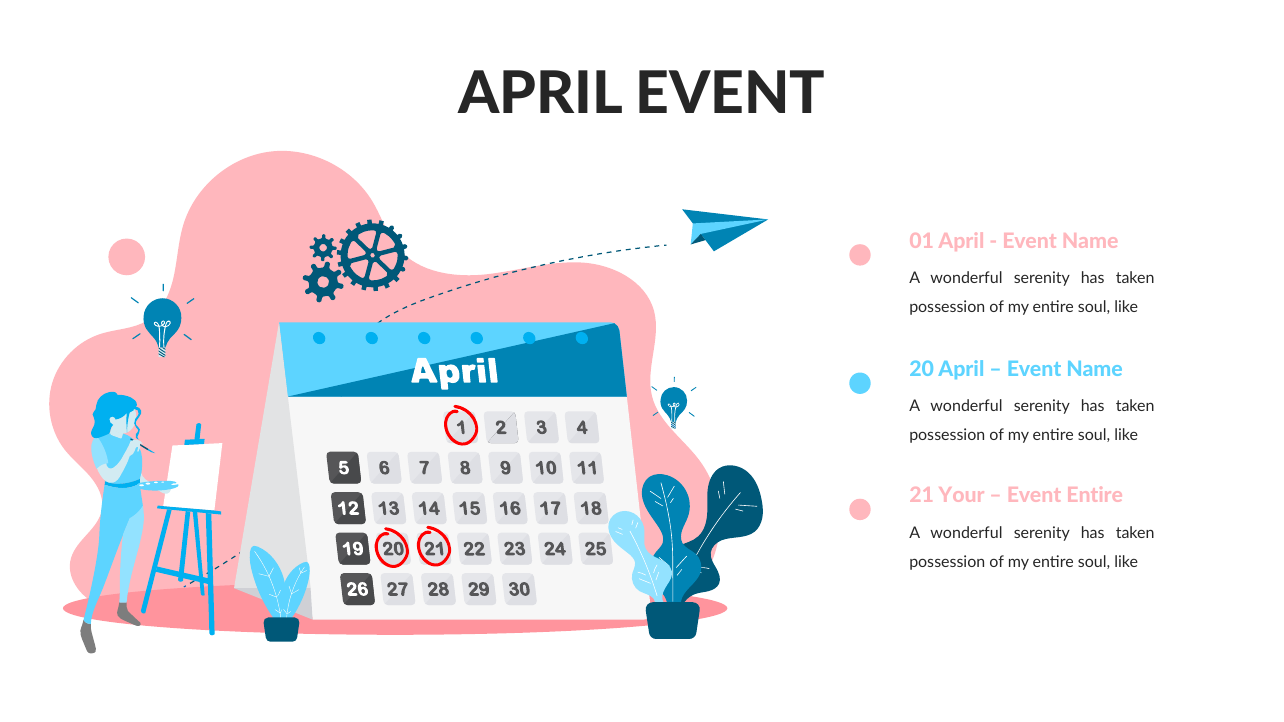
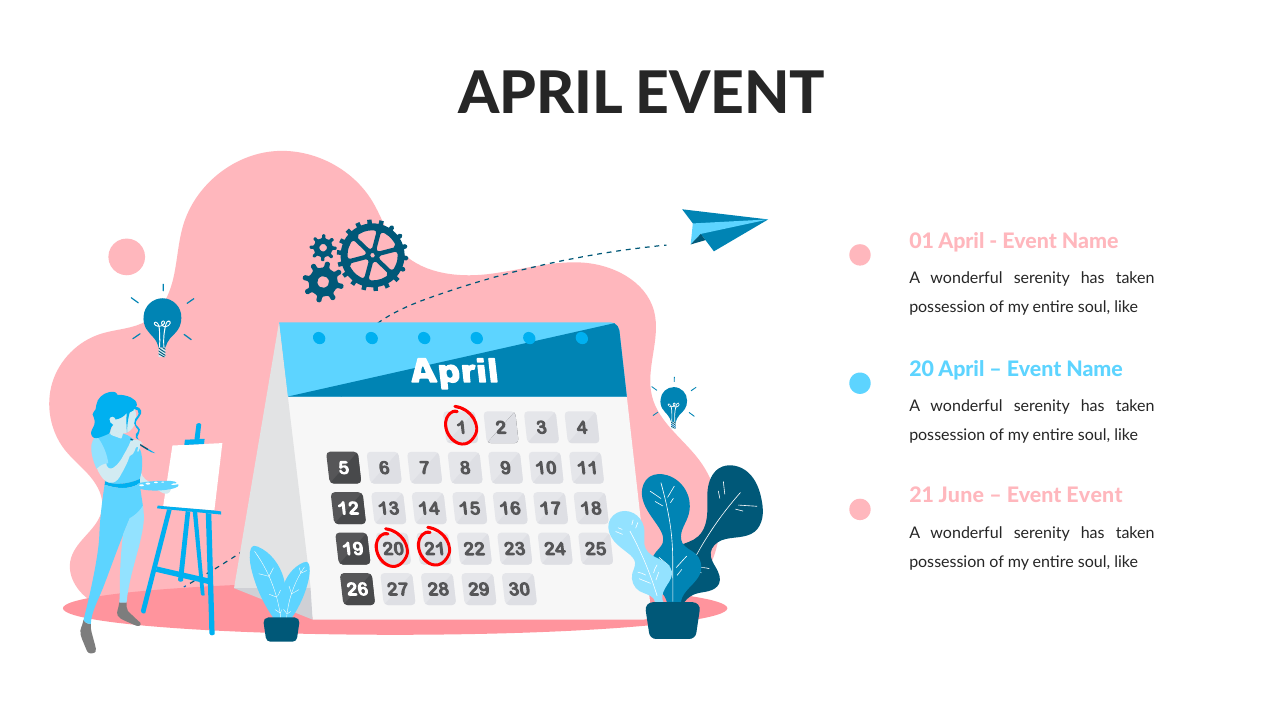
Your: Your -> June
Event Entire: Entire -> Event
